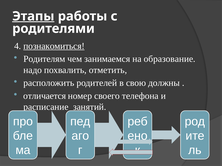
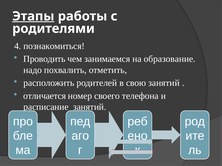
познакомиться underline: present -> none
Родителям: Родителям -> Проводить
свою должны: должны -> занятий
